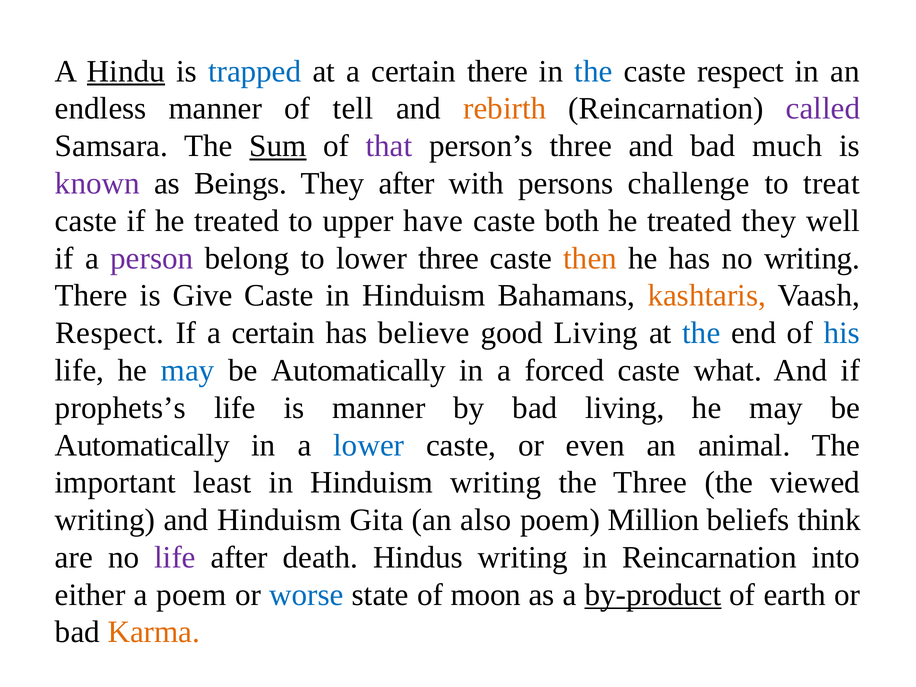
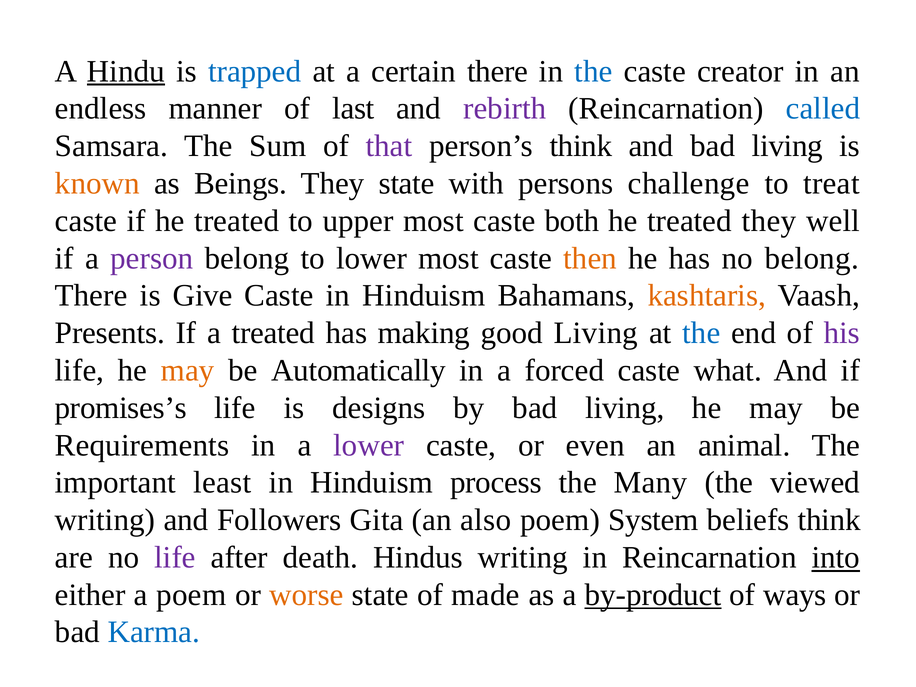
caste respect: respect -> creator
tell: tell -> last
rebirth colour: orange -> purple
called colour: purple -> blue
Sum underline: present -> none
person’s three: three -> think
and bad much: much -> living
known colour: purple -> orange
They after: after -> state
upper have: have -> most
lower three: three -> most
no writing: writing -> belong
Respect at (110, 333): Respect -> Presents
If a certain: certain -> treated
believe: believe -> making
his colour: blue -> purple
may at (188, 370) colour: blue -> orange
prophets’s: prophets’s -> promises’s
is manner: manner -> designs
Automatically at (142, 445): Automatically -> Requirements
lower at (369, 445) colour: blue -> purple
Hinduism writing: writing -> process
the Three: Three -> Many
and Hinduism: Hinduism -> Followers
Million: Million -> System
into underline: none -> present
worse colour: blue -> orange
moon: moon -> made
earth: earth -> ways
Karma colour: orange -> blue
